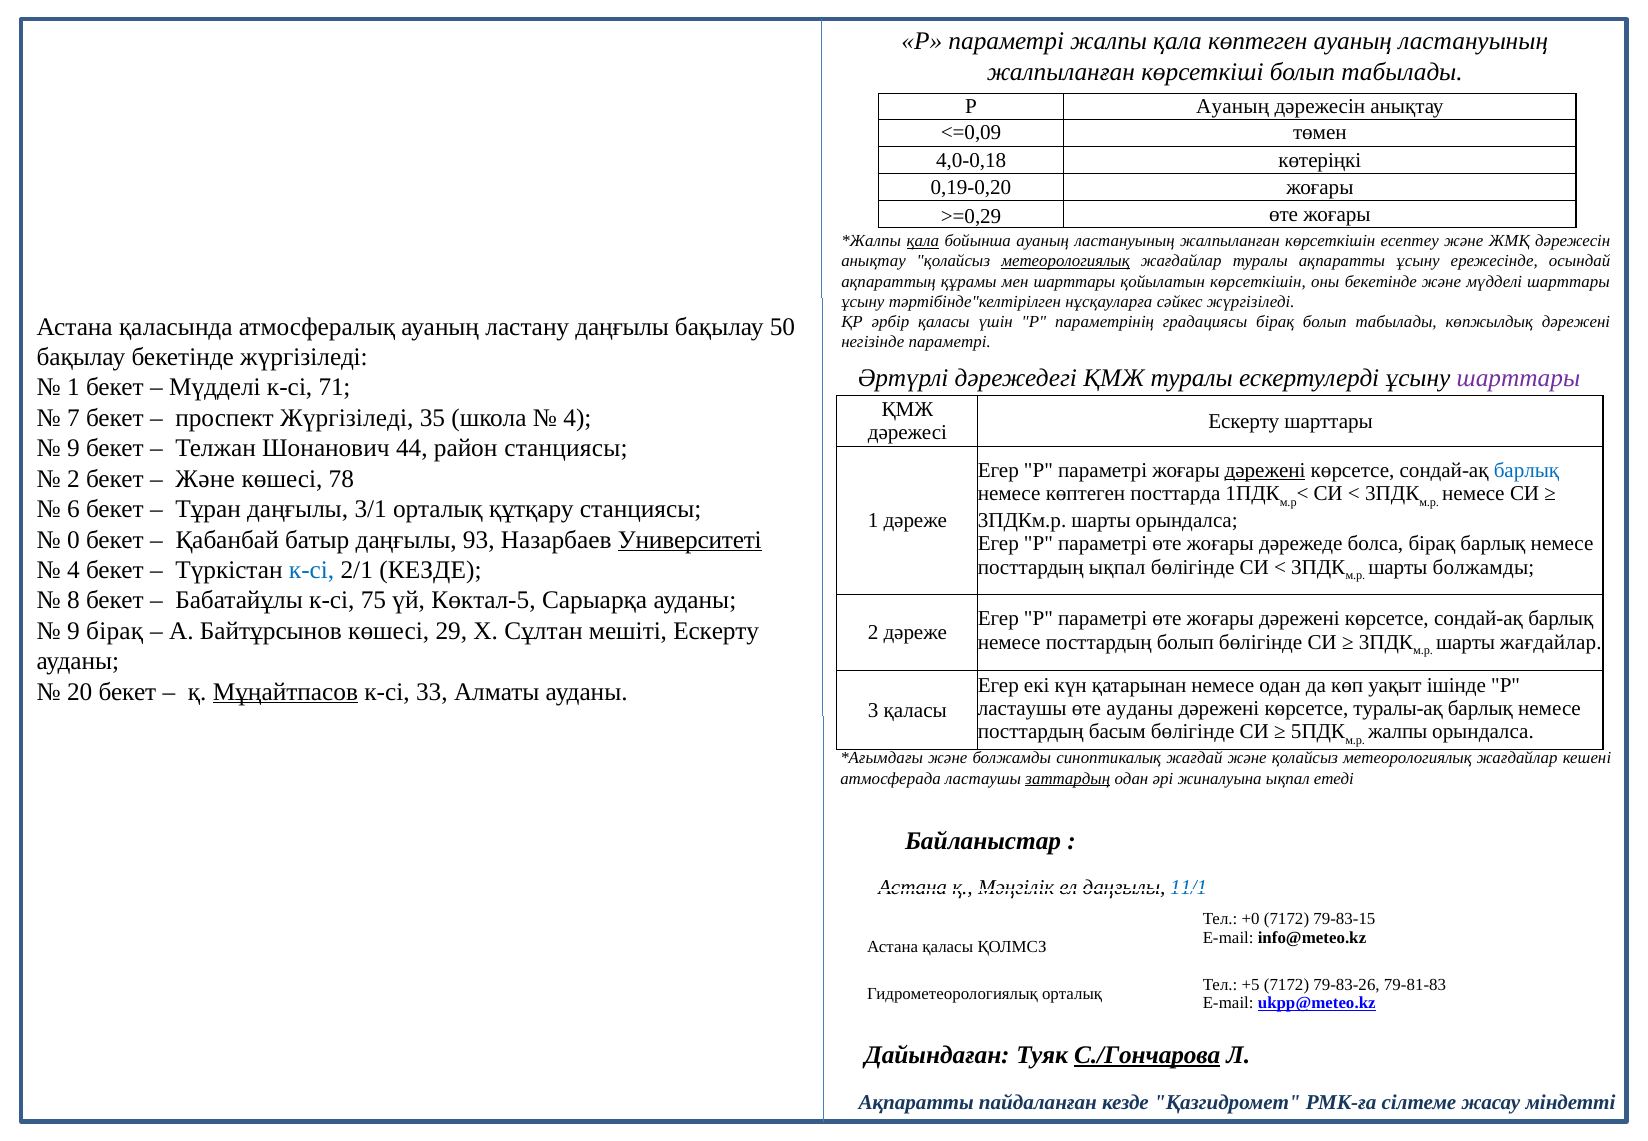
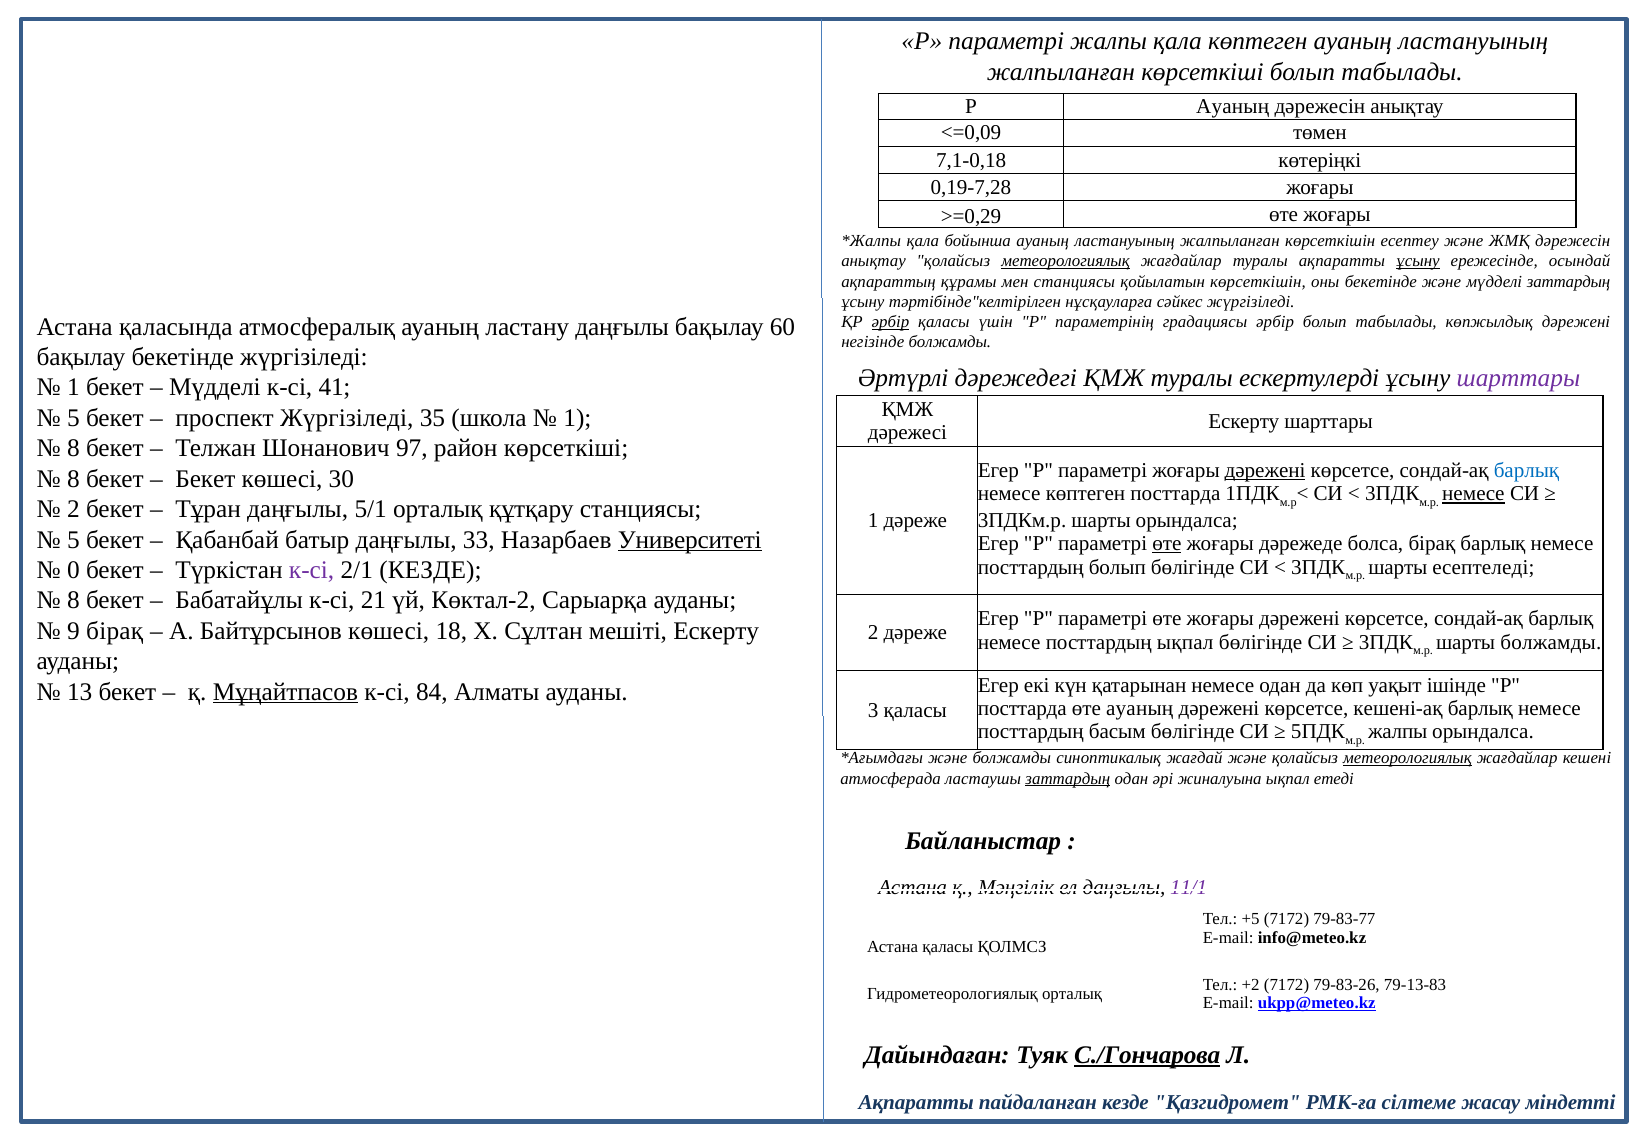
4,0-0,18: 4,0-0,18 -> 7,1-0,18
0,19-0,20: 0,19-0,20 -> 0,19-7,28
қала at (923, 241) underline: present -> none
ұсыну at (1418, 261) underline: none -> present
мен шарттары: шарттары -> станциясы
мүдделі шарттары: шарттары -> заттардың
әрбір at (890, 322) underline: none -> present
градациясы бірақ: бірақ -> әрбір
50: 50 -> 60
негізінде параметрі: параметрі -> болжамды
71: 71 -> 41
7 at (73, 418): 7 -> 5
4 at (577, 418): 4 -> 1
9 at (73, 448): 9 -> 8
44: 44 -> 97
район станциясы: станциясы -> көрсеткіші
2 at (73, 479): 2 -> 8
Және at (205, 479): Және -> Бекет
78: 78 -> 30
немесе at (1473, 494) underline: none -> present
6 at (73, 509): 6 -> 2
3/1: 3/1 -> 5/1
0 at (73, 540): 0 -> 5
93: 93 -> 33
өте at (1167, 544) underline: none -> present
посттардың ықпал: ықпал -> болып
шарты болжамды: болжамды -> есептеледі
4 at (73, 570): 4 -> 0
к-сі at (312, 570) colour: blue -> purple
75: 75 -> 21
Көктал-5: Көктал-5 -> Көктал-2
29: 29 -> 18
посттардың болып: болып -> ықпал
шарты жағдайлар: жағдайлар -> болжамды
20: 20 -> 13
33: 33 -> 84
ластаушы at (1022, 708): ластаушы -> посттарда
өте ауданы: ауданы -> ауаның
туралы-ақ: туралы-ақ -> кешені-ақ
метеорологиялық at (1407, 758) underline: none -> present
11/1 colour: blue -> purple
+0: +0 -> +5
79-83-15: 79-83-15 -> 79-83-77
+5: +5 -> +2
79-81-83: 79-81-83 -> 79-13-83
